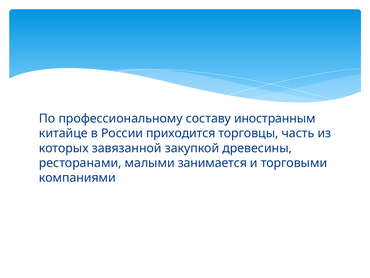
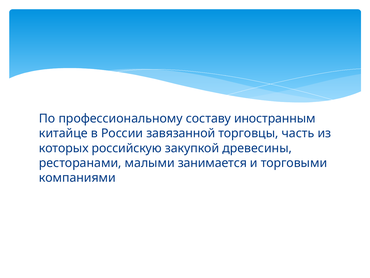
приходится: приходится -> завязанной
завязанной: завязанной -> российскую
